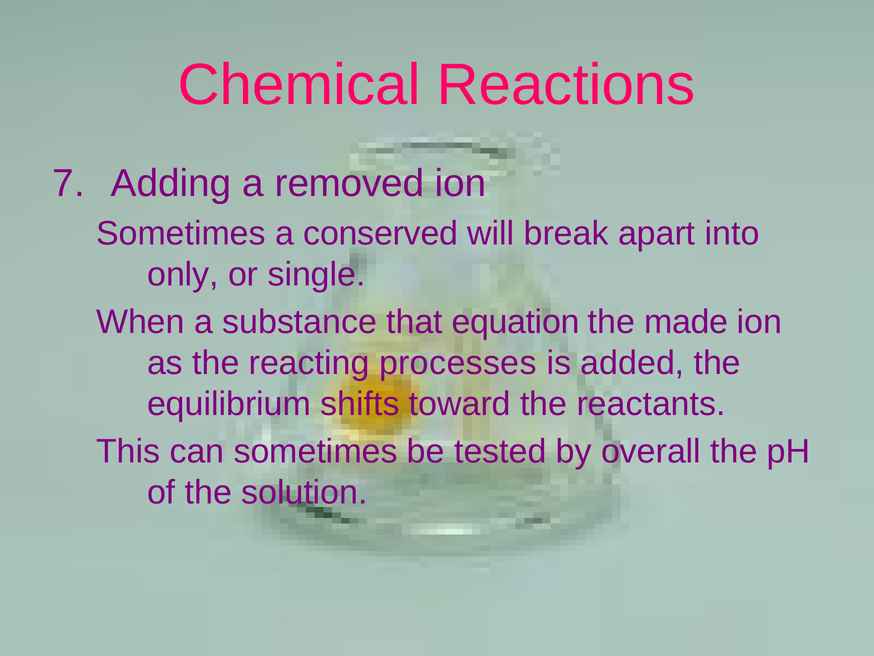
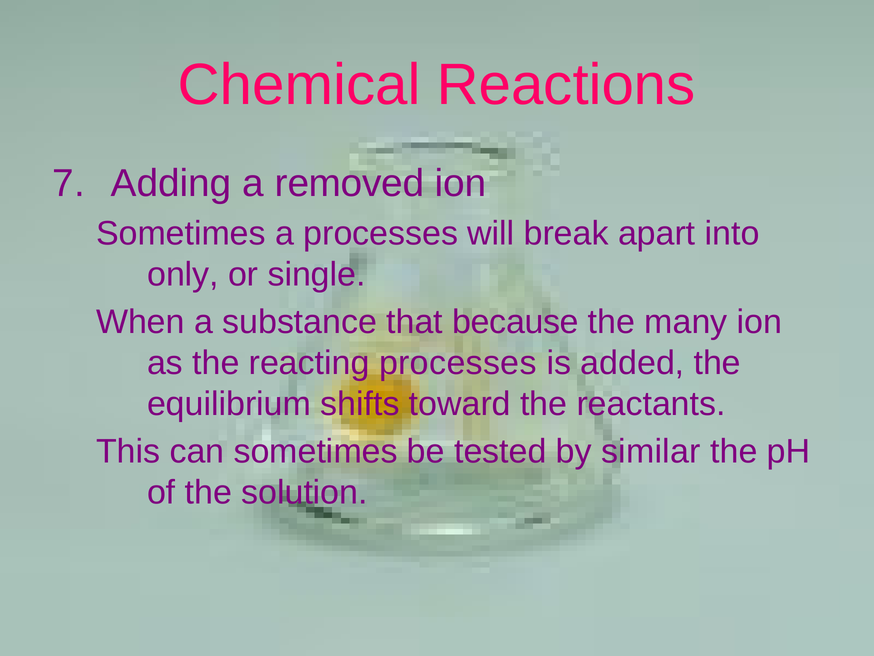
a conserved: conserved -> processes
equation: equation -> because
made: made -> many
overall: overall -> similar
